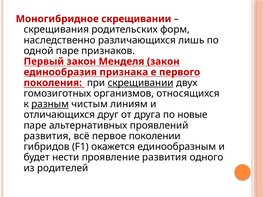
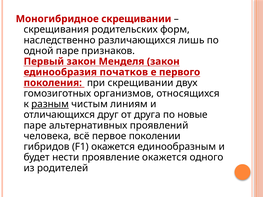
признака: признака -> початков
скрещивании at (141, 83) underline: present -> none
развития at (47, 136): развития -> человека
проявление развития: развития -> окажется
